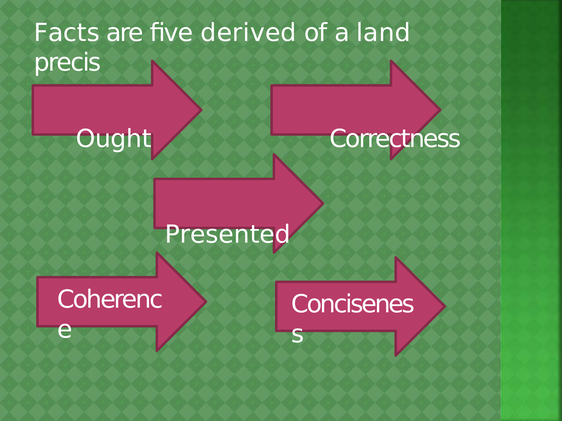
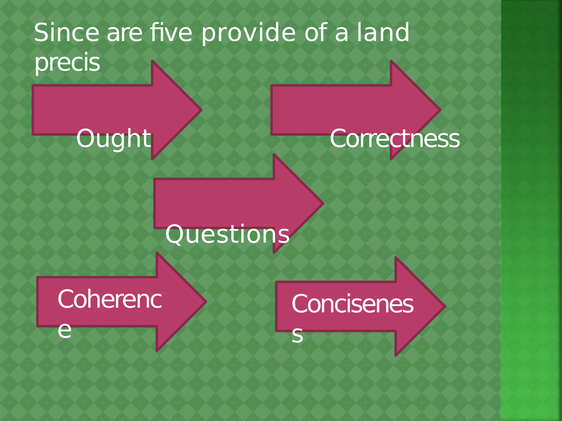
Facts: Facts -> Since
derived: derived -> provide
Presented: Presented -> Questions
